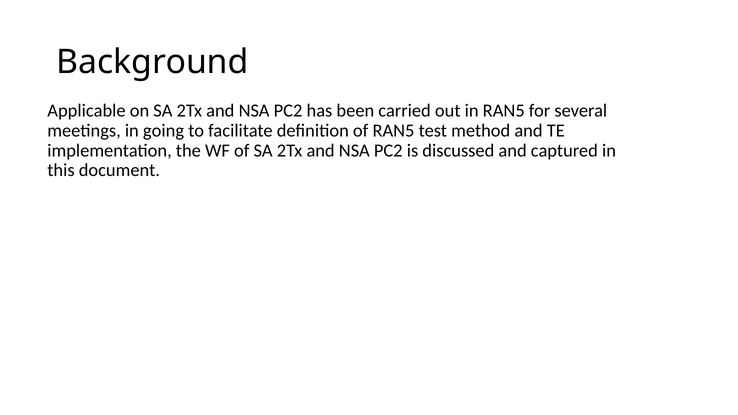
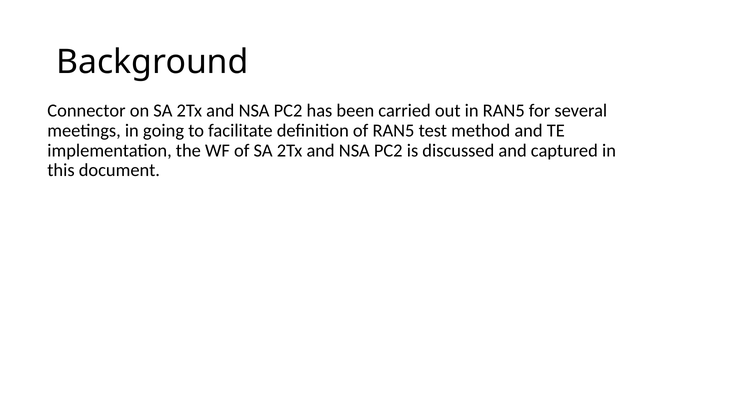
Applicable: Applicable -> Connector
